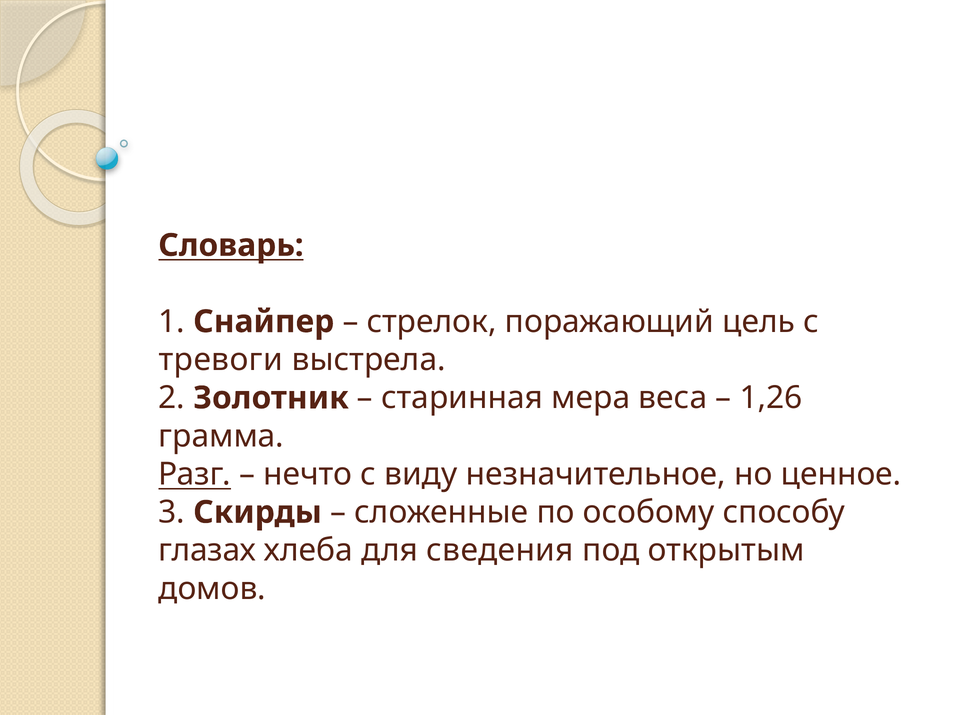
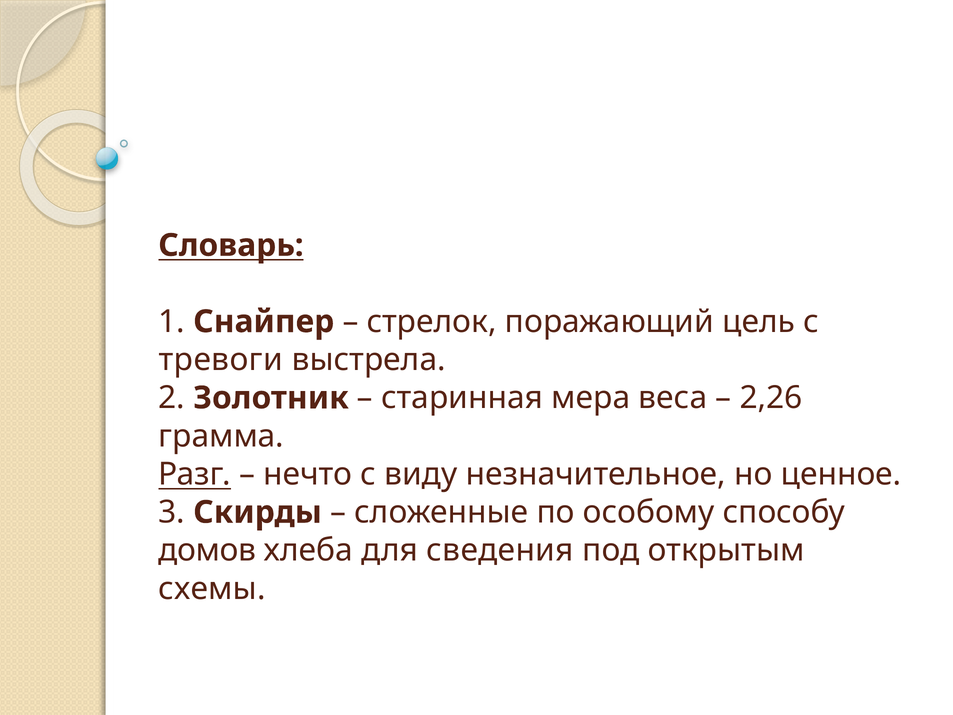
1,26: 1,26 -> 2,26
глазах: глазах -> домов
домов: домов -> схемы
